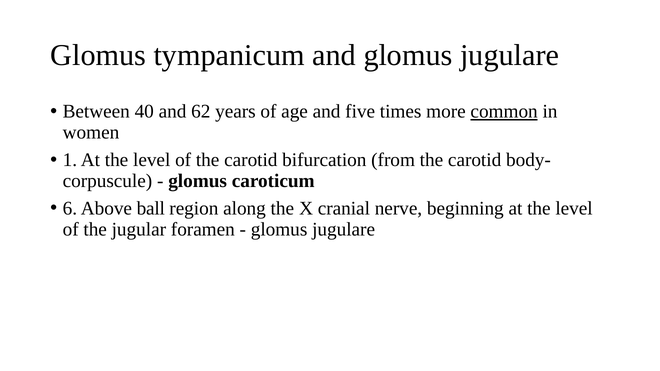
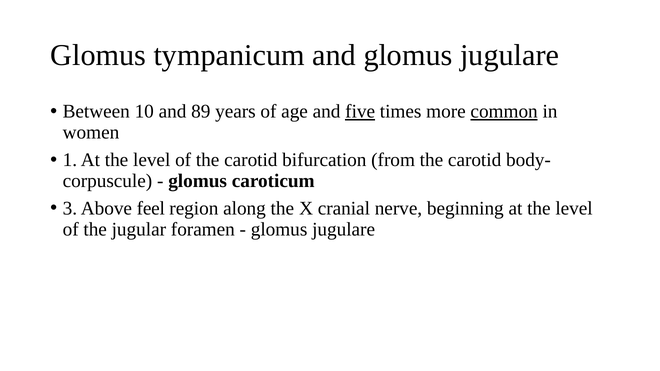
40: 40 -> 10
62: 62 -> 89
five underline: none -> present
6: 6 -> 3
ball: ball -> feel
